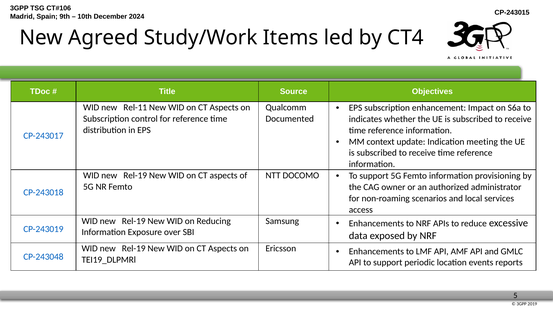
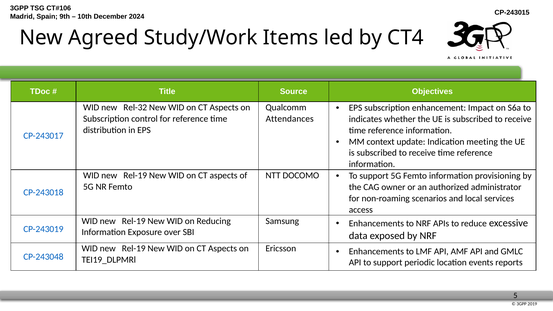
Rel-11: Rel-11 -> Rel-32
Documented: Documented -> Attendances
